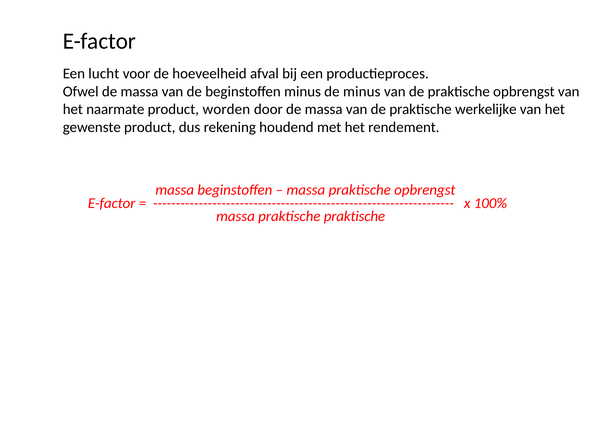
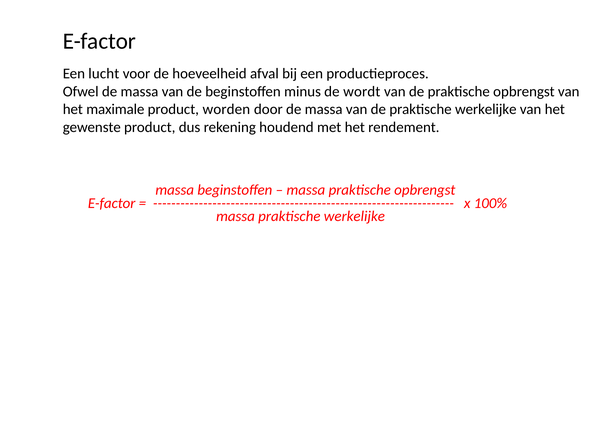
de minus: minus -> wordt
naarmate: naarmate -> maximale
massa praktische praktische: praktische -> werkelijke
